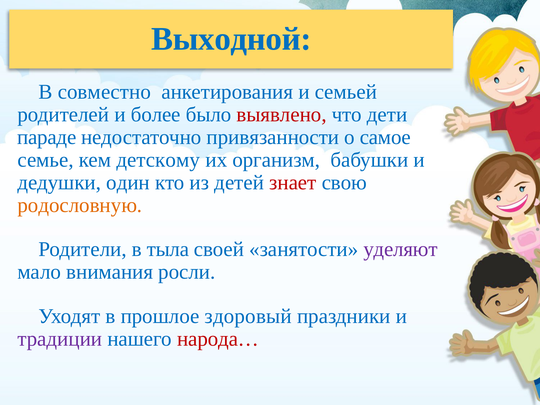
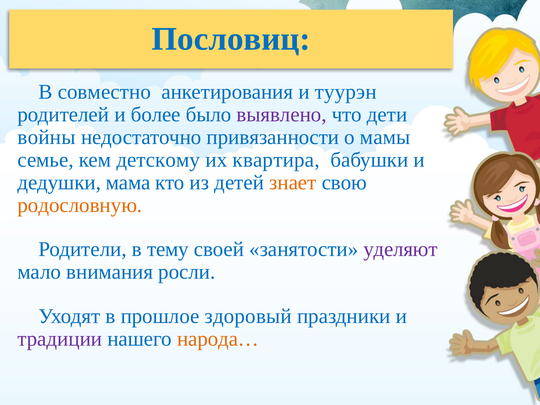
Выходной: Выходной -> Пословиц
семьей: семьей -> туурэн
выявлено colour: red -> purple
параде: параде -> войны
самое: самое -> мамы
организм: организм -> квартира
один: один -> мама
знает colour: red -> orange
тыла: тыла -> тему
народа… colour: red -> orange
